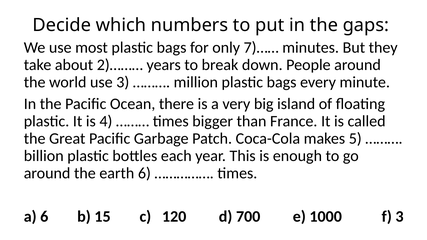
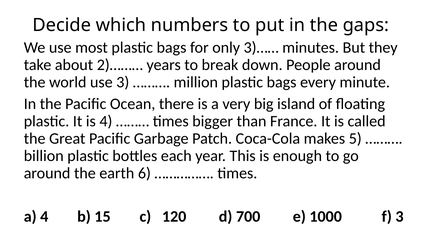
7)……: 7)…… -> 3)……
a 6: 6 -> 4
